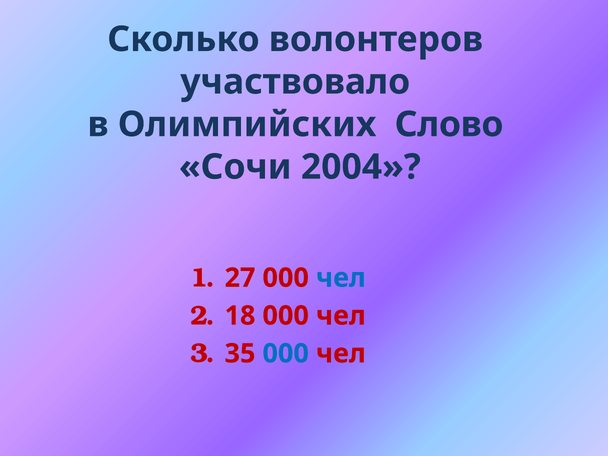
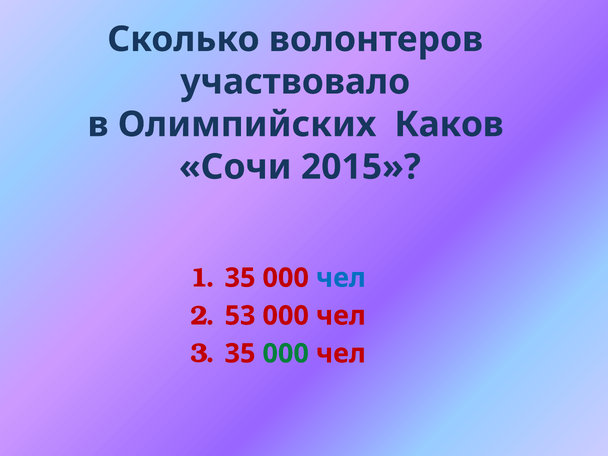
Слово: Слово -> Каков
2004: 2004 -> 2015
27 at (240, 278): 27 -> 35
18: 18 -> 53
000 at (286, 354) colour: blue -> green
